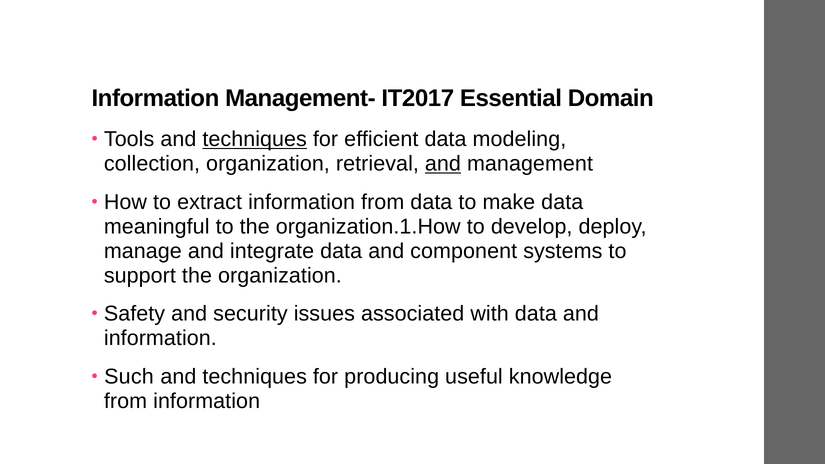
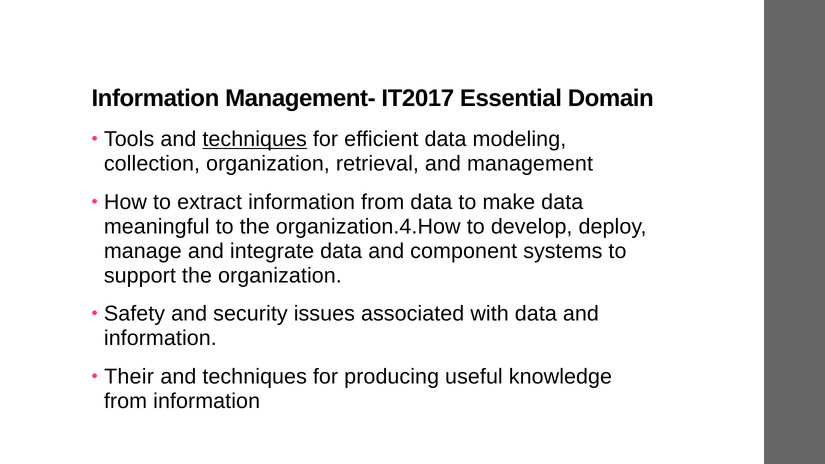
and at (443, 164) underline: present -> none
organization.1.How: organization.1.How -> organization.4.How
Such: Such -> Their
